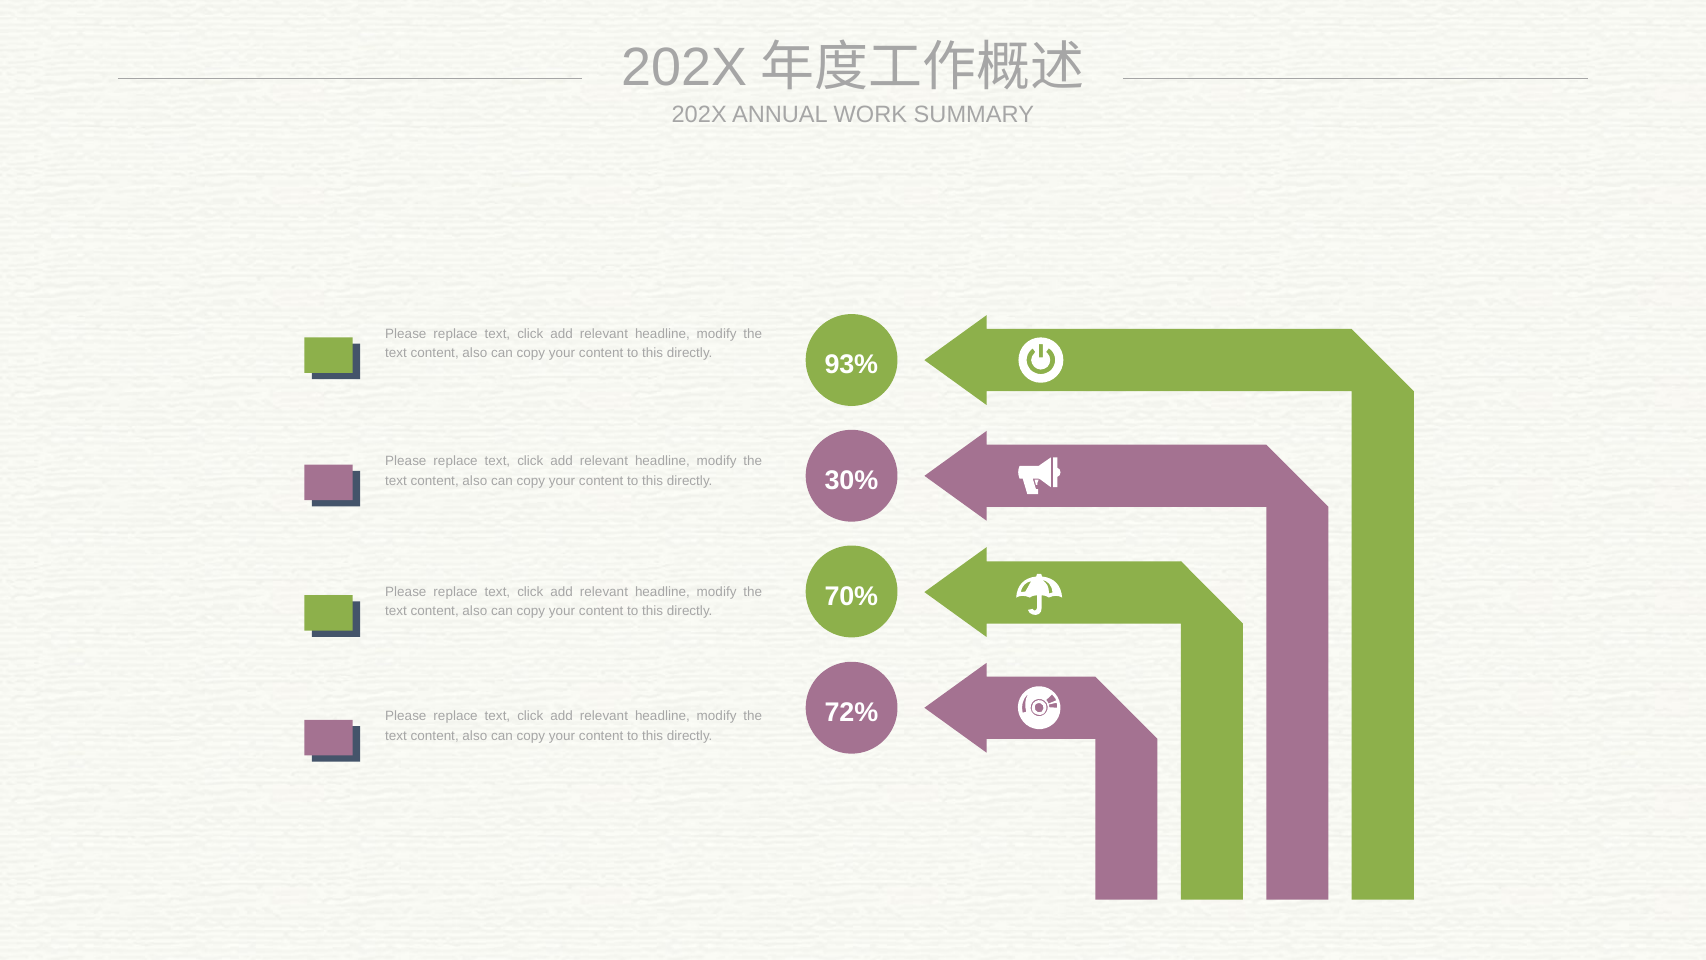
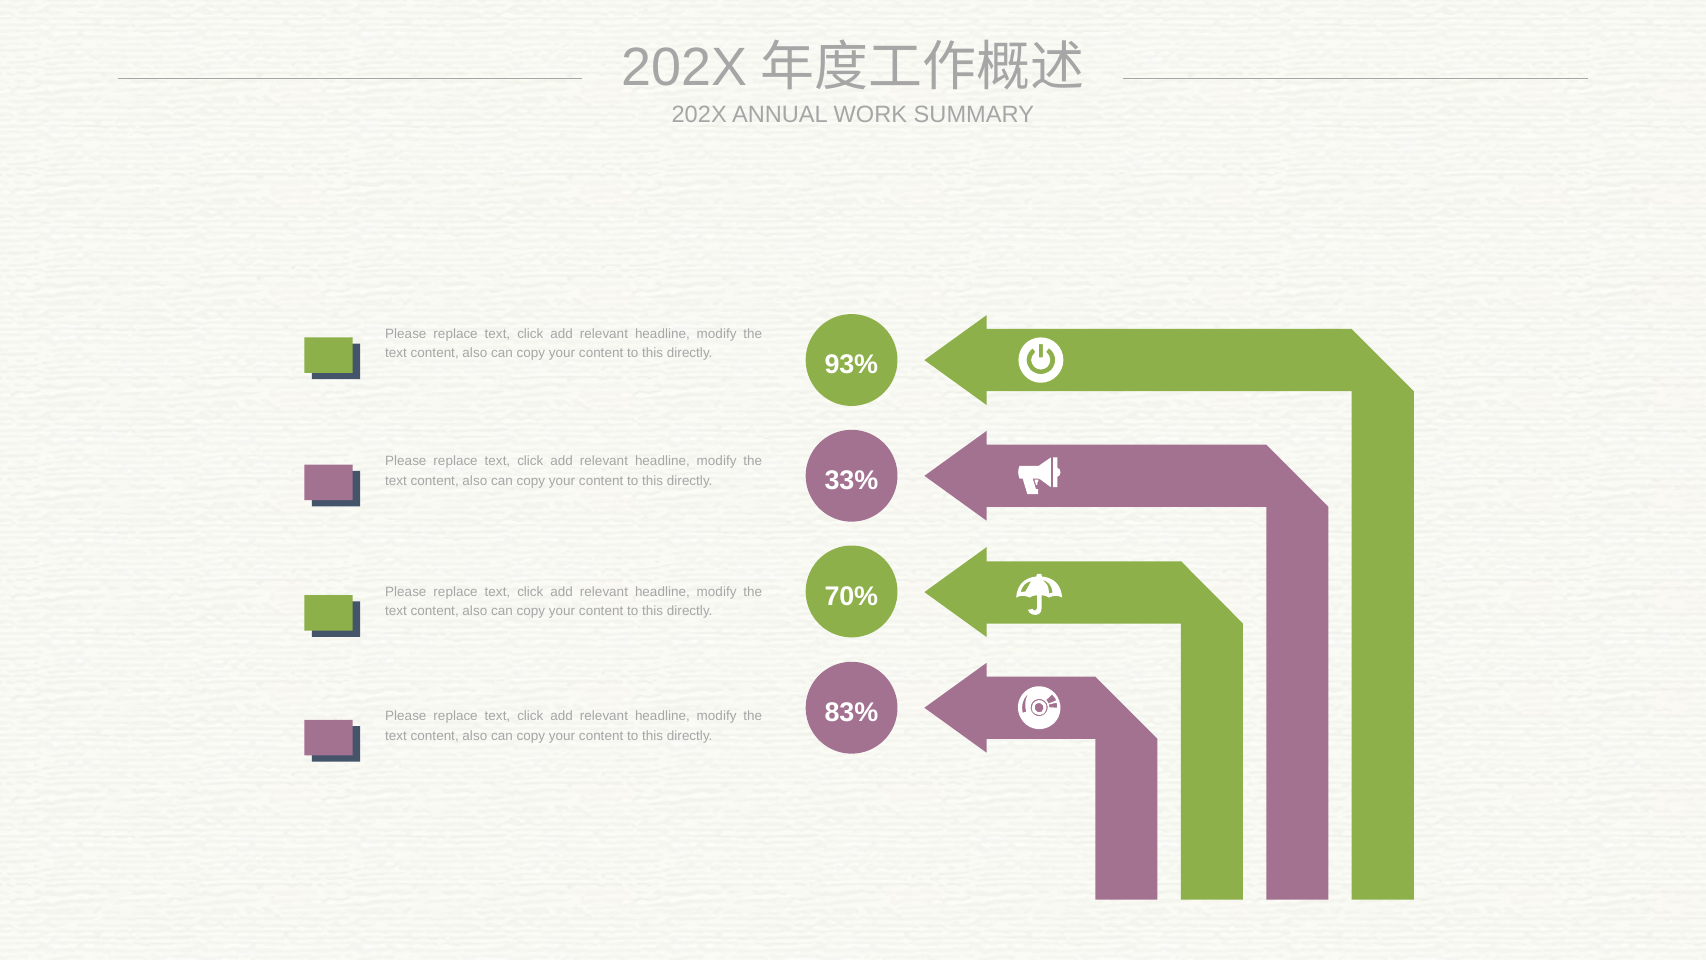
30%: 30% -> 33%
72%: 72% -> 83%
